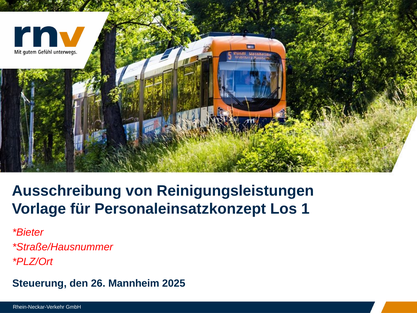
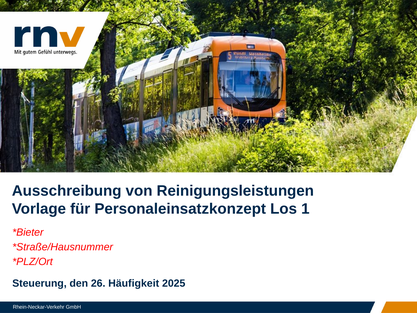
Mannheim: Mannheim -> Häufigkeit
